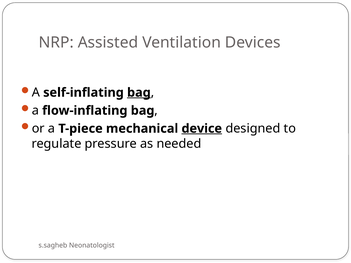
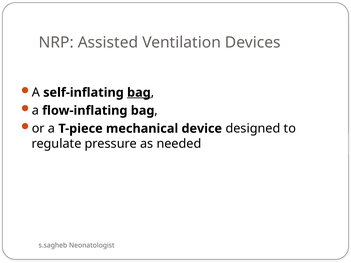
device underline: present -> none
